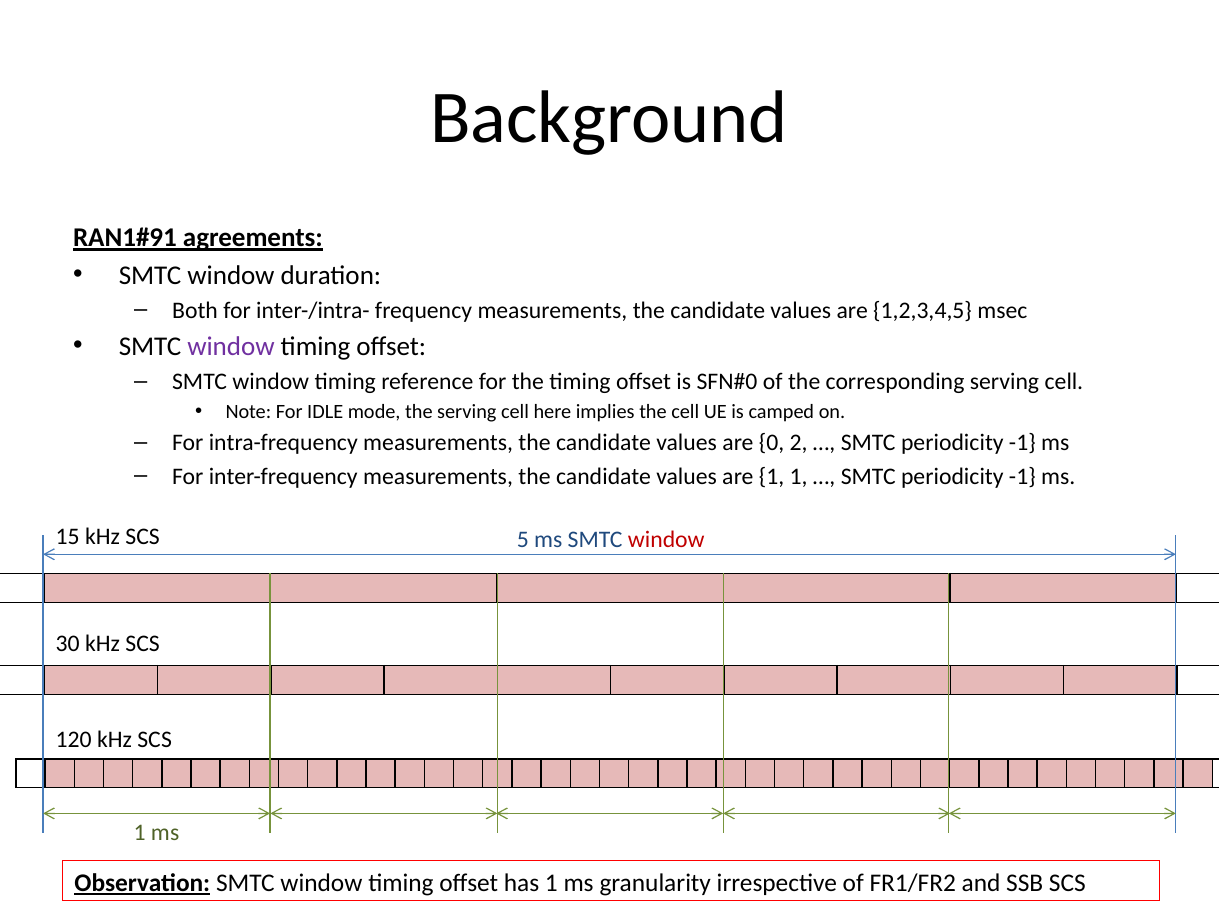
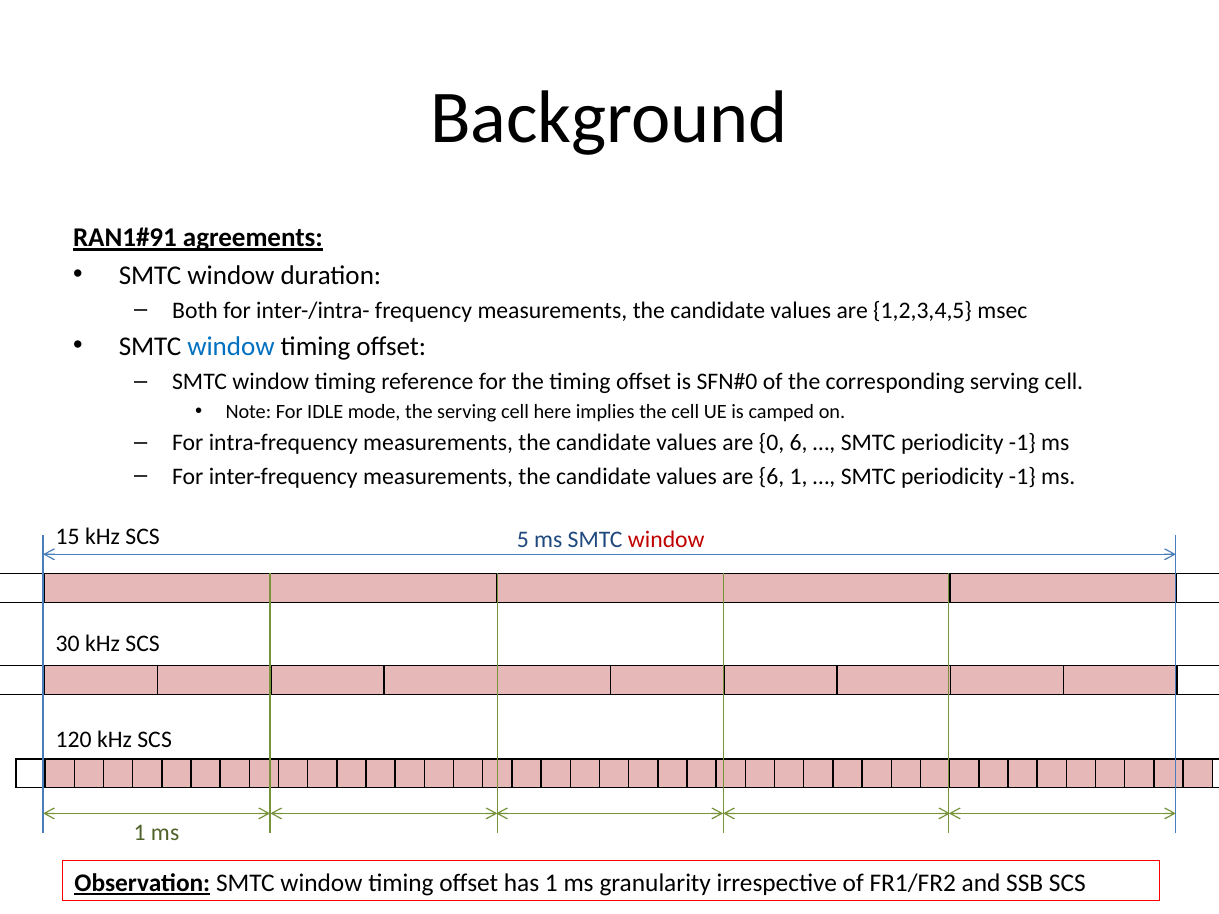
window at (231, 346) colour: purple -> blue
0 2: 2 -> 6
are 1: 1 -> 6
